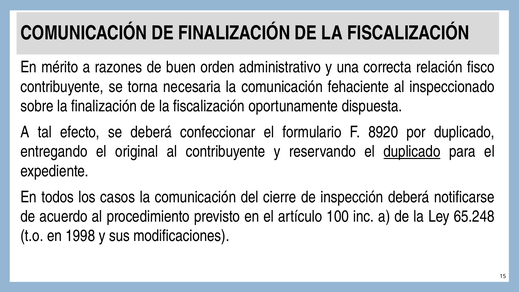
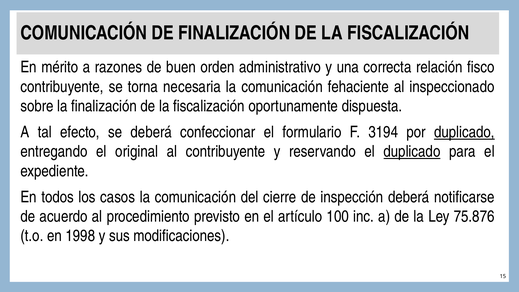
8920: 8920 -> 3194
duplicado at (464, 132) underline: none -> present
65.248: 65.248 -> 75.876
